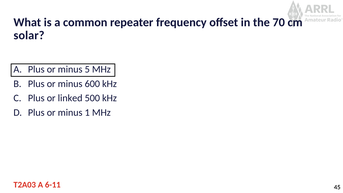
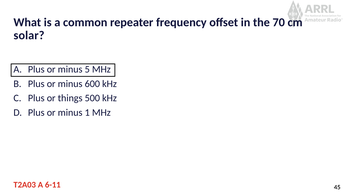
linked: linked -> things
